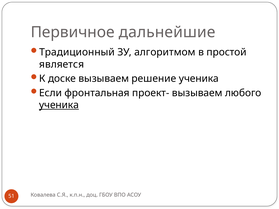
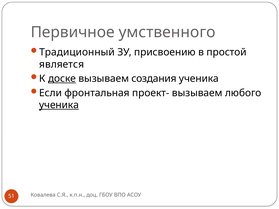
дальнейшие: дальнейшие -> умственного
алгоритмом: алгоритмом -> присвоению
доске underline: none -> present
решение: решение -> создания
